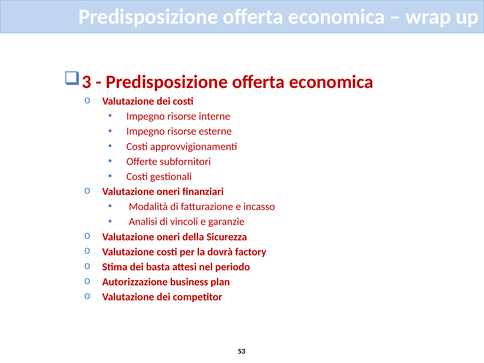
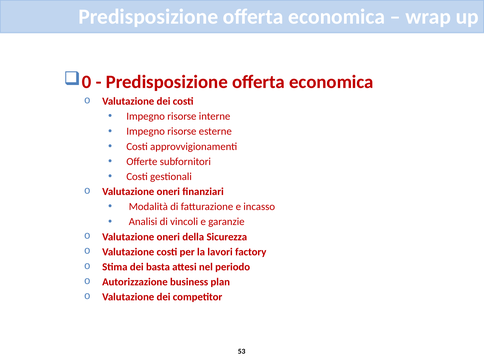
3: 3 -> 0
dovrà: dovrà -> lavori
